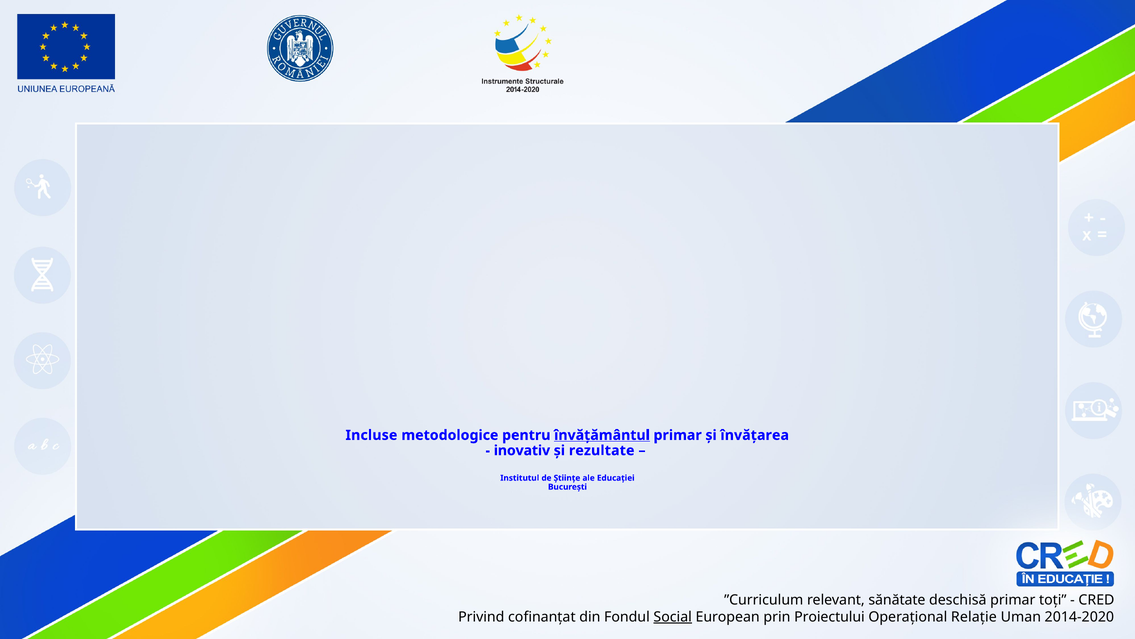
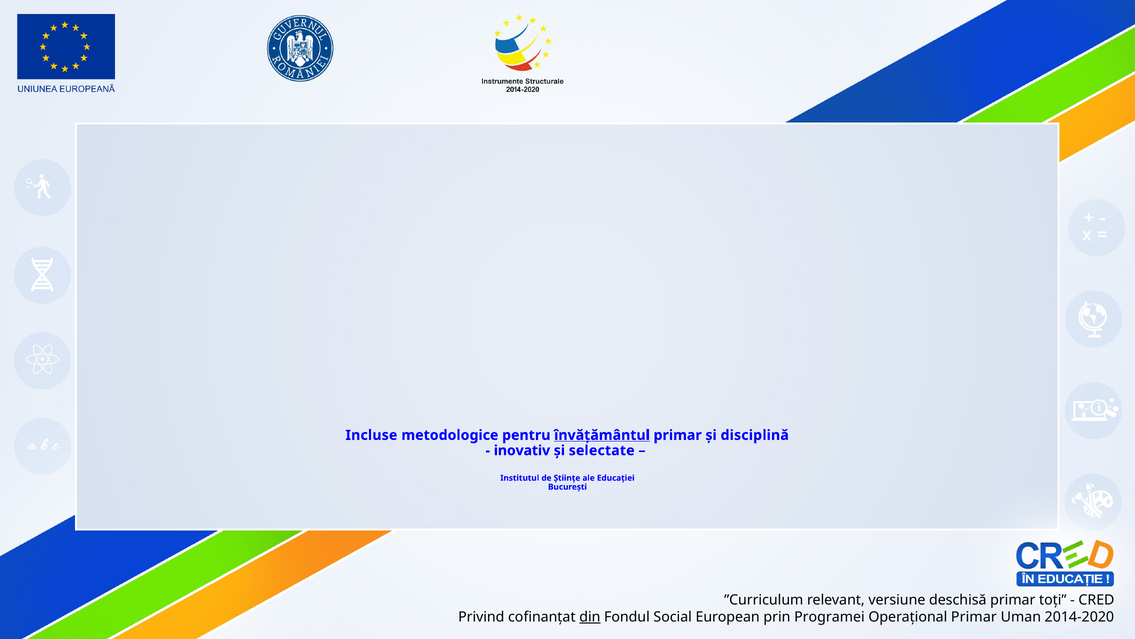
învățarea: învățarea -> disciplină
rezultate: rezultate -> selectate
sănătate: sănătate -> versiune
din underline: none -> present
Social underline: present -> none
Proiectului: Proiectului -> Programei
Operațional Relație: Relație -> Primar
